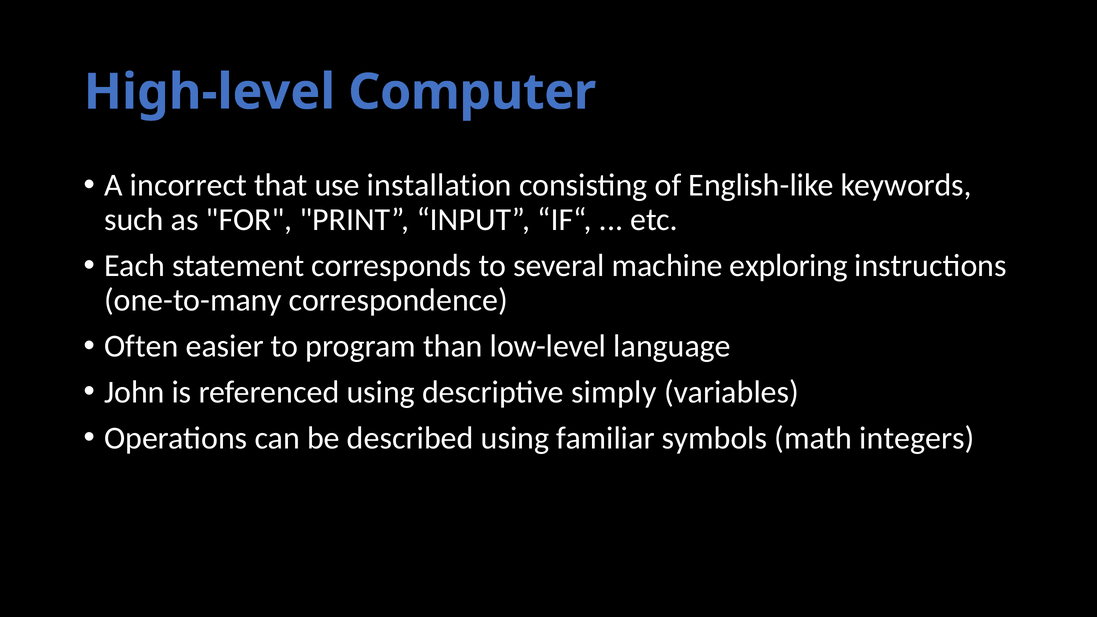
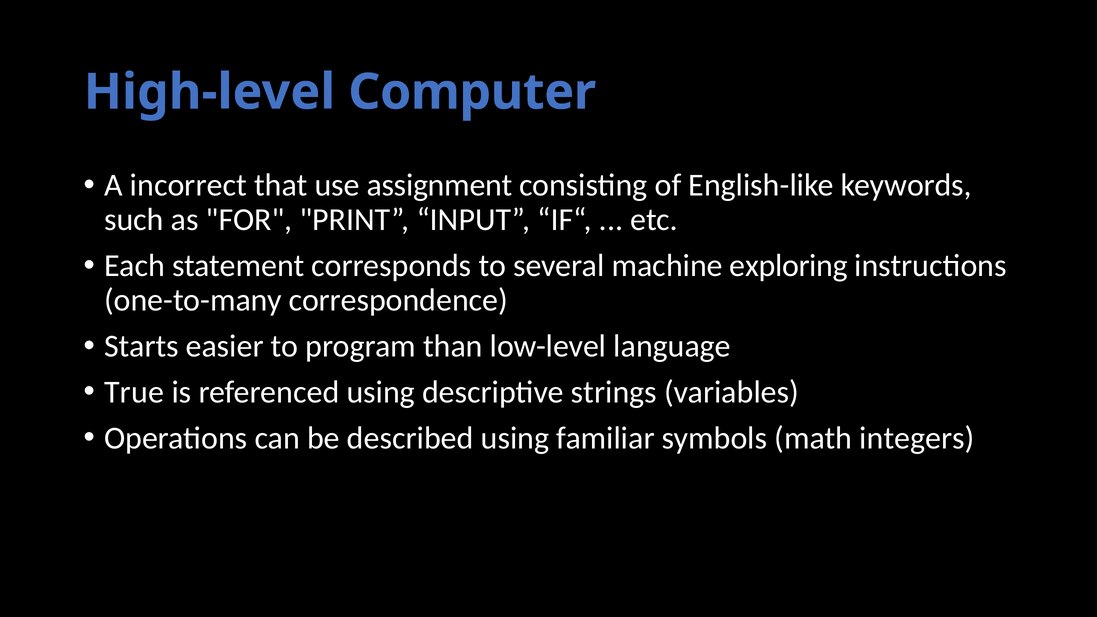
installation: installation -> assignment
Often: Often -> Starts
John: John -> True
simply: simply -> strings
